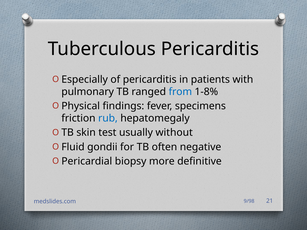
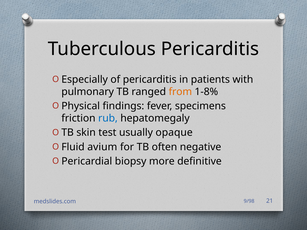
from colour: blue -> orange
without: without -> opaque
gondii: gondii -> avium
